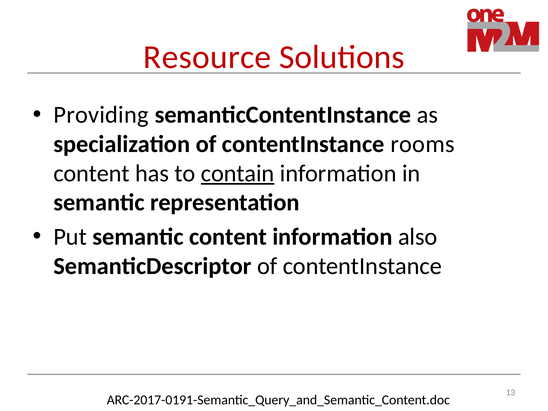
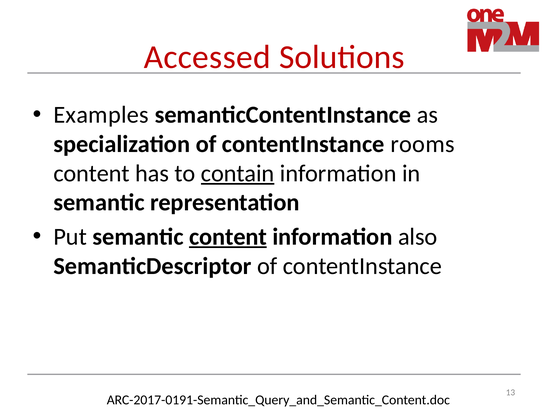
Resource: Resource -> Accessed
Providing: Providing -> Examples
content at (228, 237) underline: none -> present
